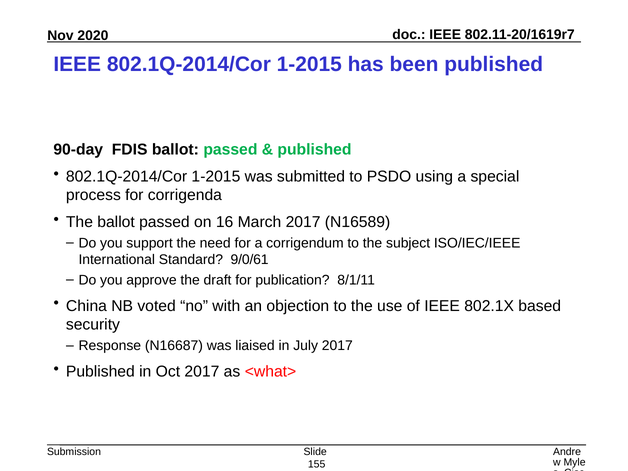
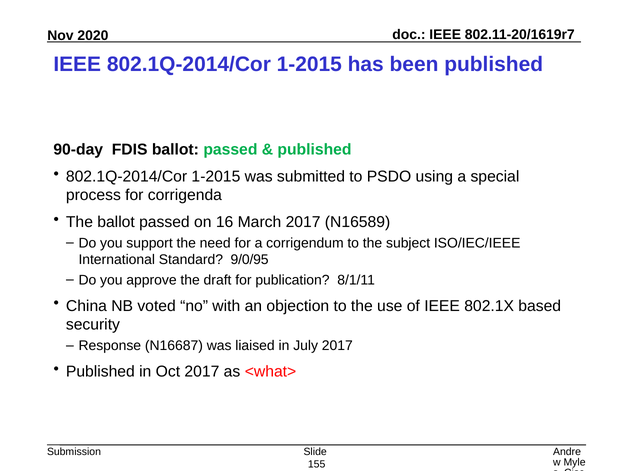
9/0/61: 9/0/61 -> 9/0/95
